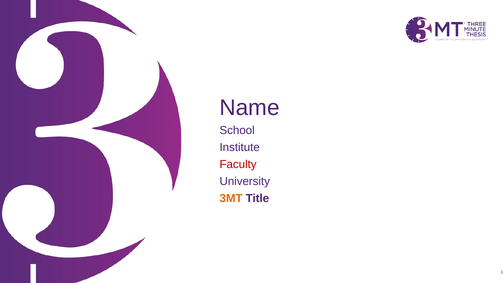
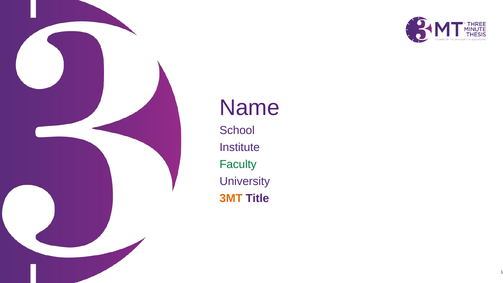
Faculty colour: red -> green
